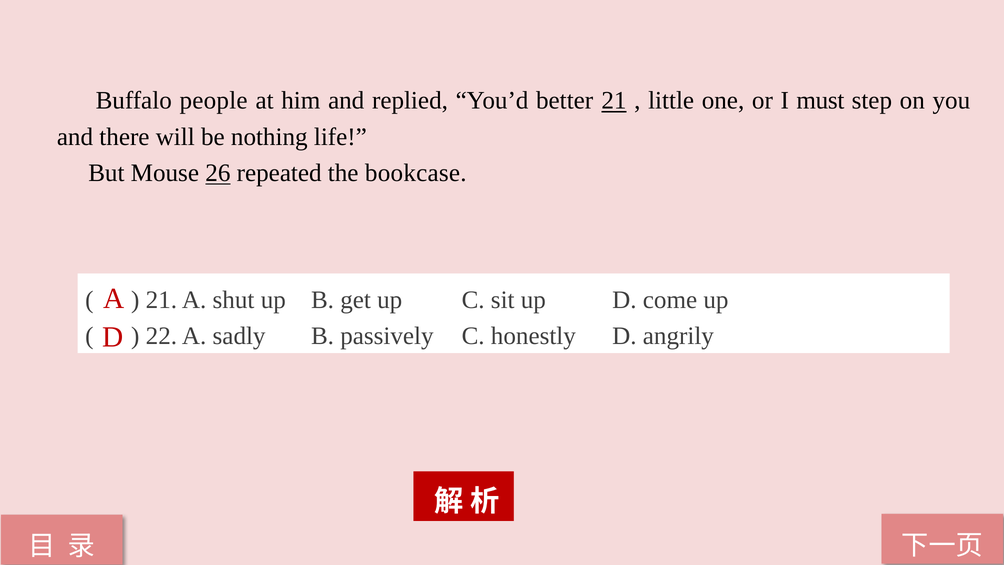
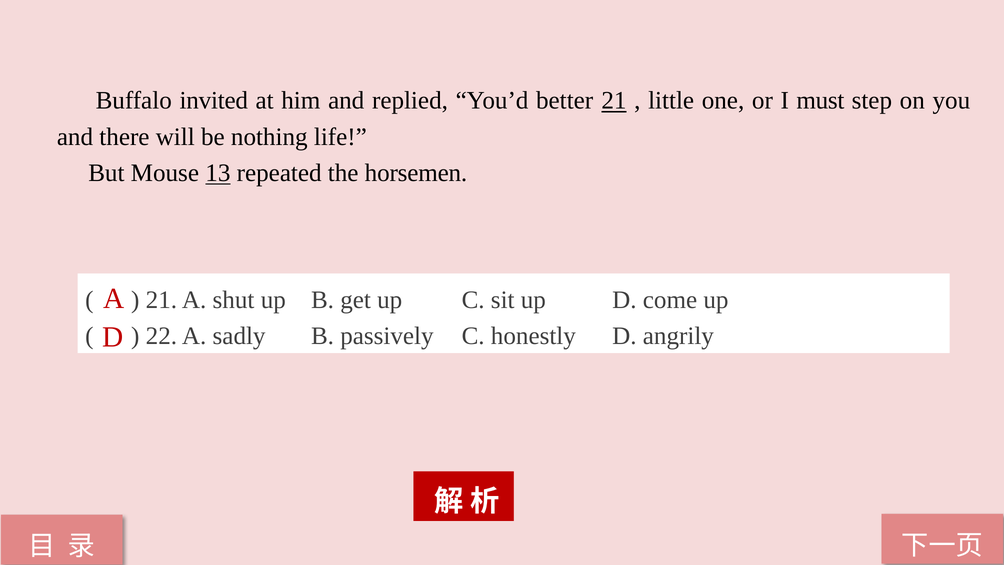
people: people -> invited
26: 26 -> 13
bookcase: bookcase -> horsemen
